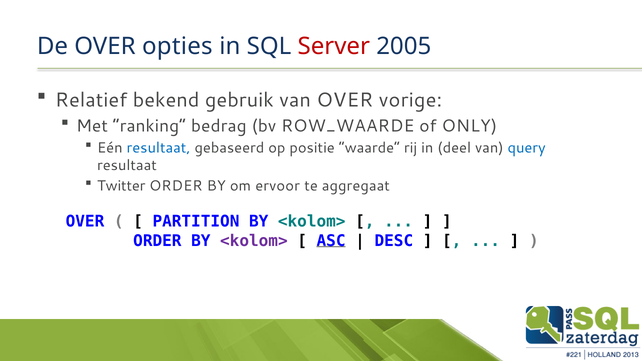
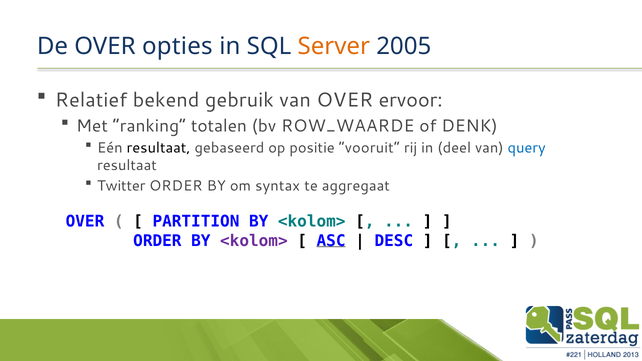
Server colour: red -> orange
vorige: vorige -> ervoor
bedrag: bedrag -> totalen
ONLY: ONLY -> DENK
resultaat at (159, 148) colour: blue -> black
waarde: waarde -> vooruit
ervoor: ervoor -> syntax
